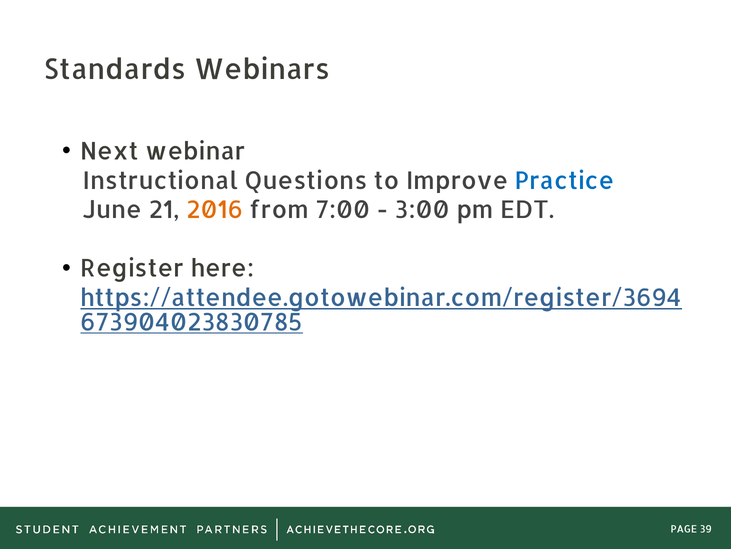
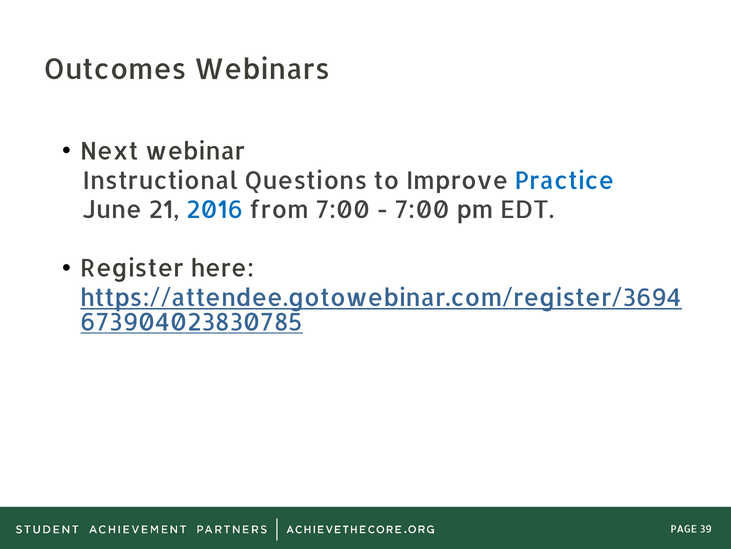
Standards: Standards -> Outcomes
2016 colour: orange -> blue
3:00 at (422, 210): 3:00 -> 7:00
